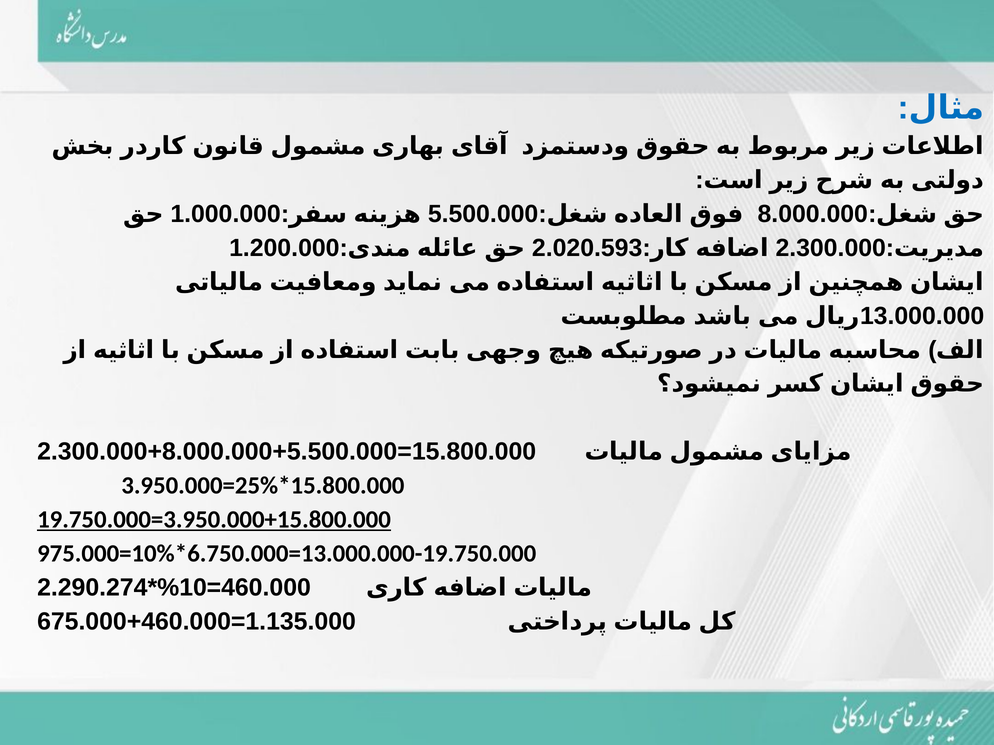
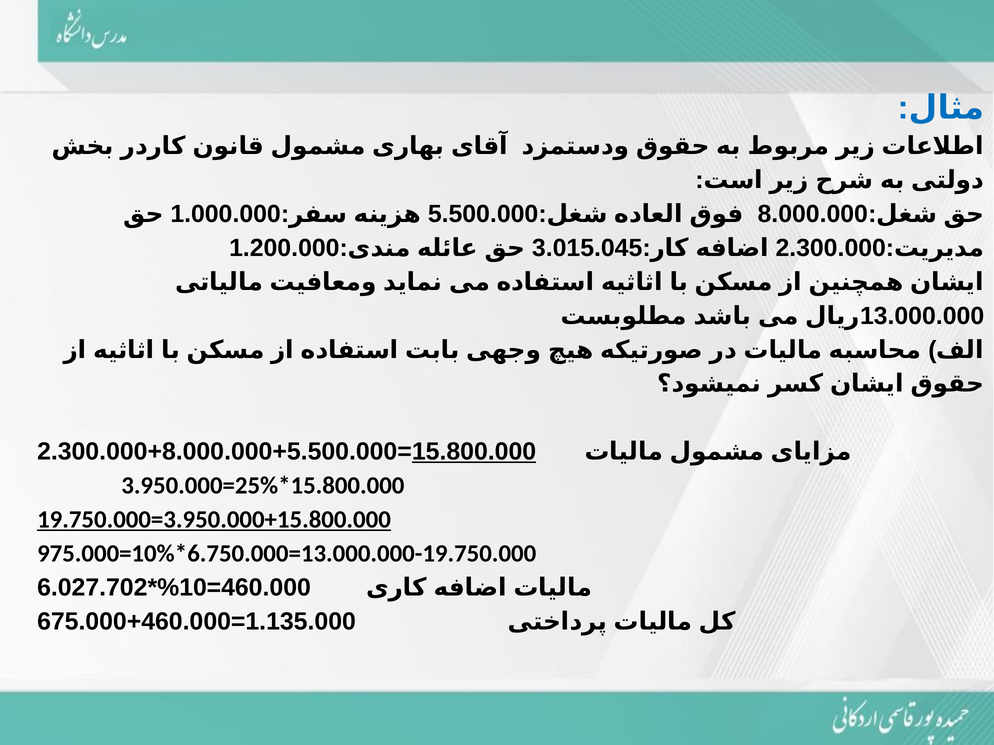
2.020.593: 2.020.593 -> 3.015.045
15.800.000 underline: none -> present
2.290.274: 2.290.274 -> 6.027.702
